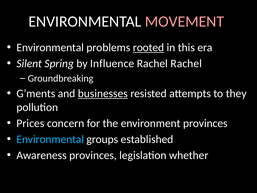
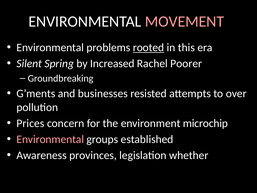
Influence: Influence -> Increased
Rachel Rachel: Rachel -> Poorer
businesses underline: present -> none
they: they -> over
environment provinces: provinces -> microchip
Environmental at (50, 139) colour: light blue -> pink
